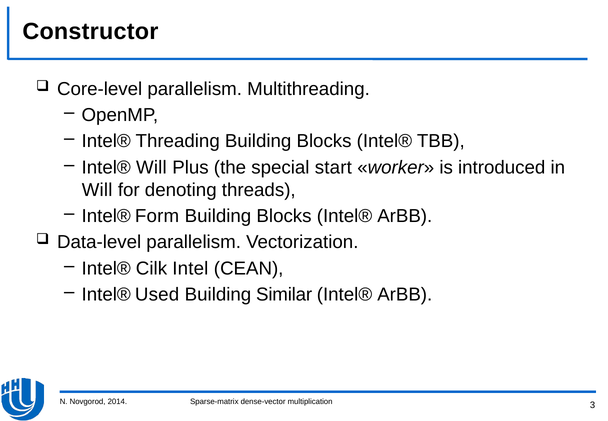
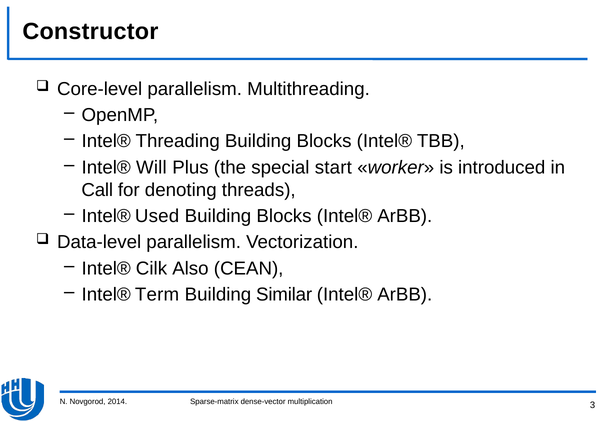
Will at (97, 190): Will -> Call
Form: Form -> Used
Intel: Intel -> Also
Used: Used -> Term
